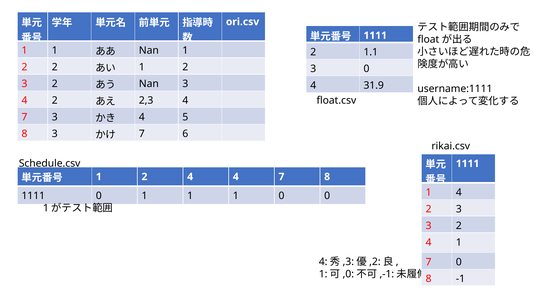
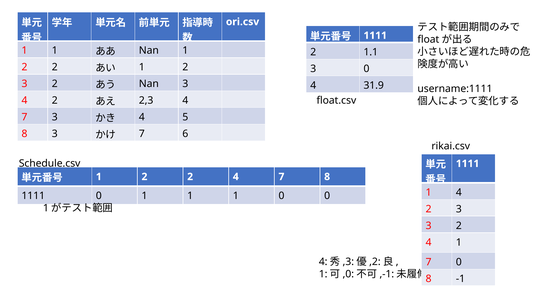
4 at (190, 177): 4 -> 2
